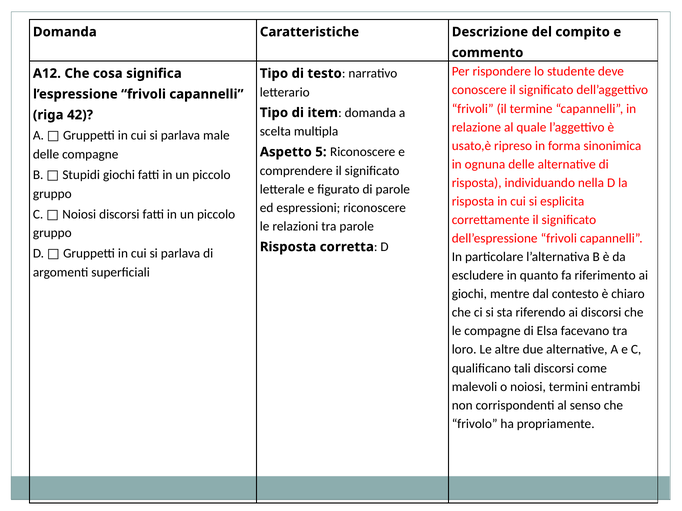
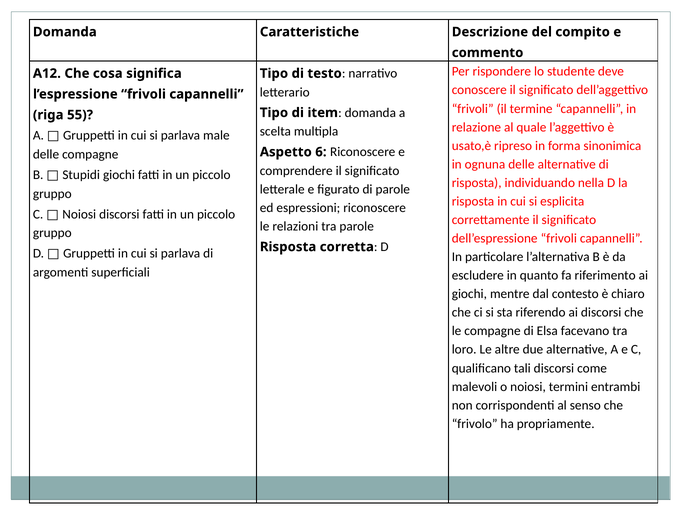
42: 42 -> 55
5: 5 -> 6
